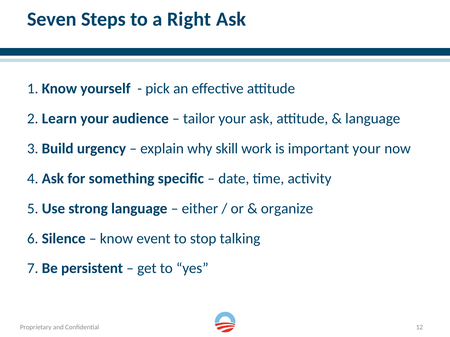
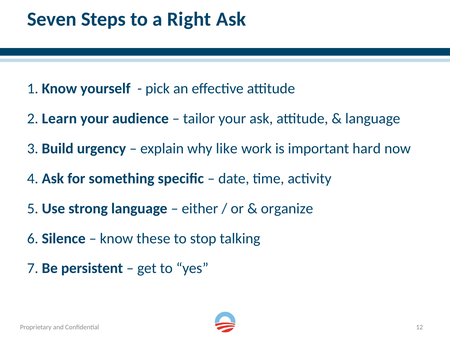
skill: skill -> like
important your: your -> hard
event: event -> these
